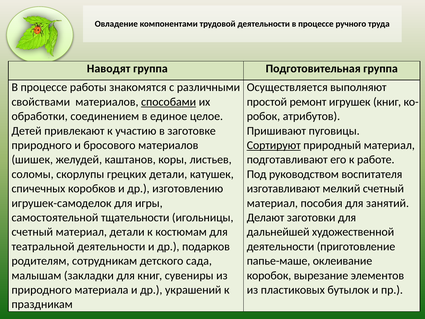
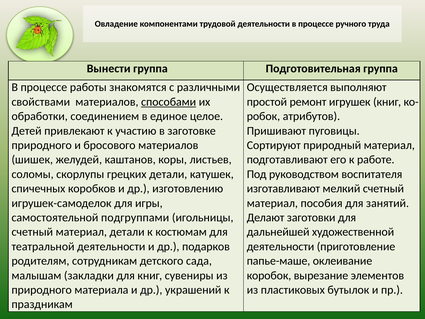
Наводят: Наводят -> Вынести
Сортируют underline: present -> none
тщательности: тщательности -> подгруппами
